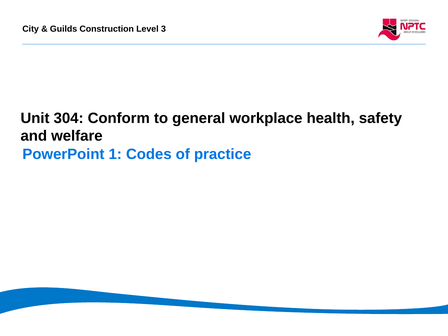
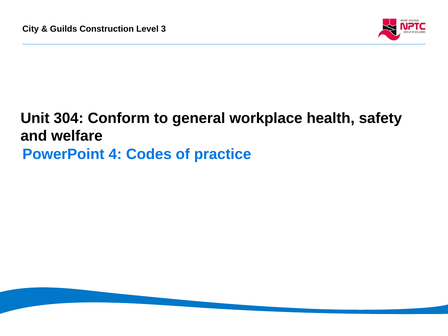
1: 1 -> 4
